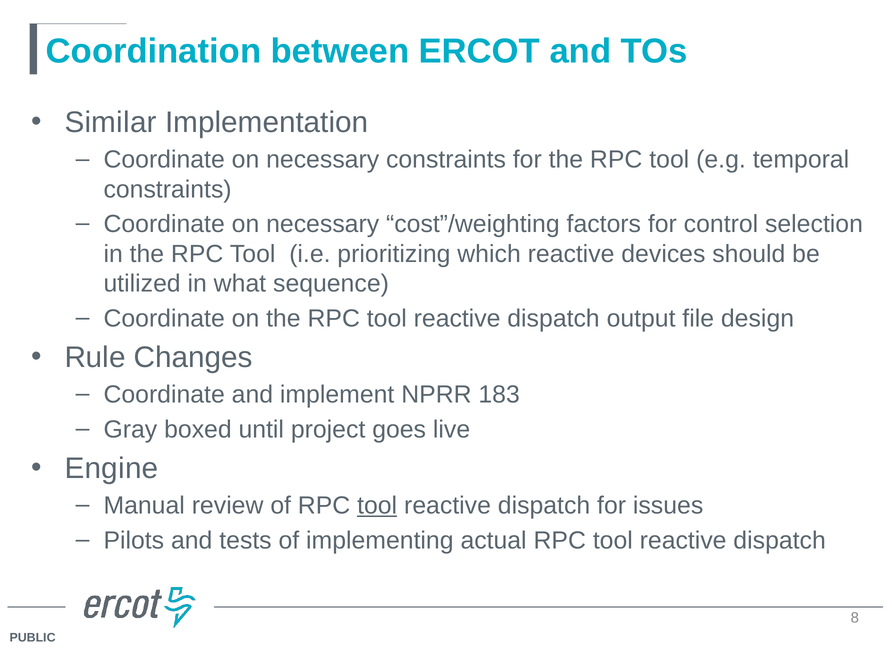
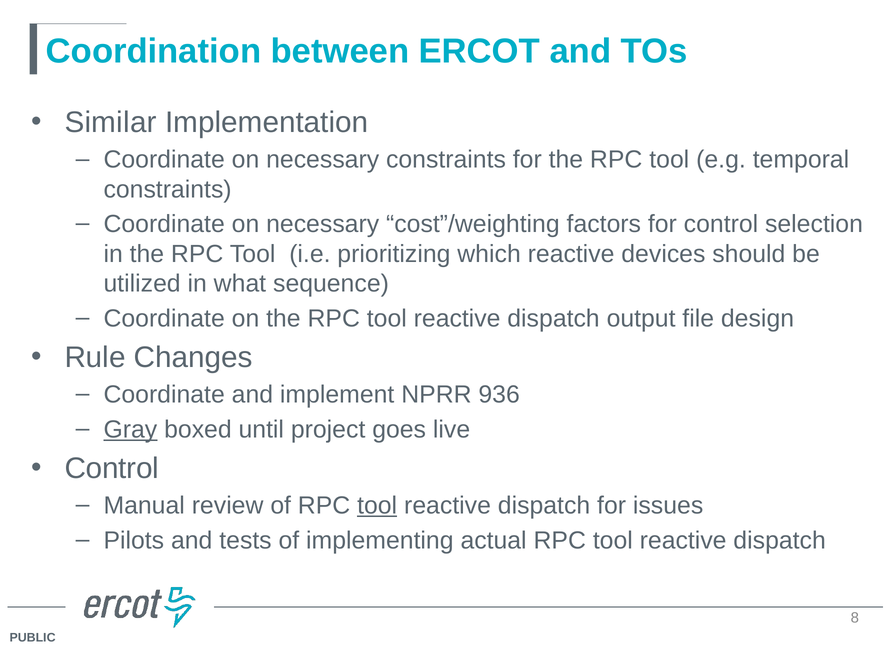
183: 183 -> 936
Gray underline: none -> present
Engine at (111, 468): Engine -> Control
